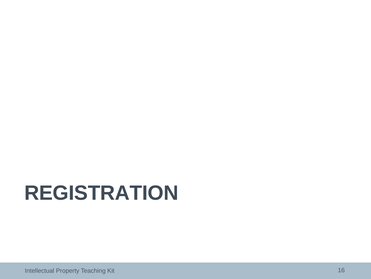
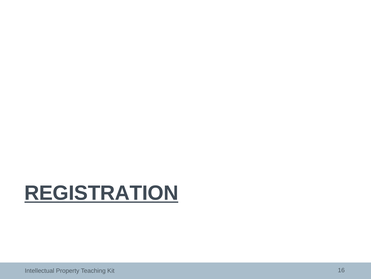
REGISTRATION underline: none -> present
